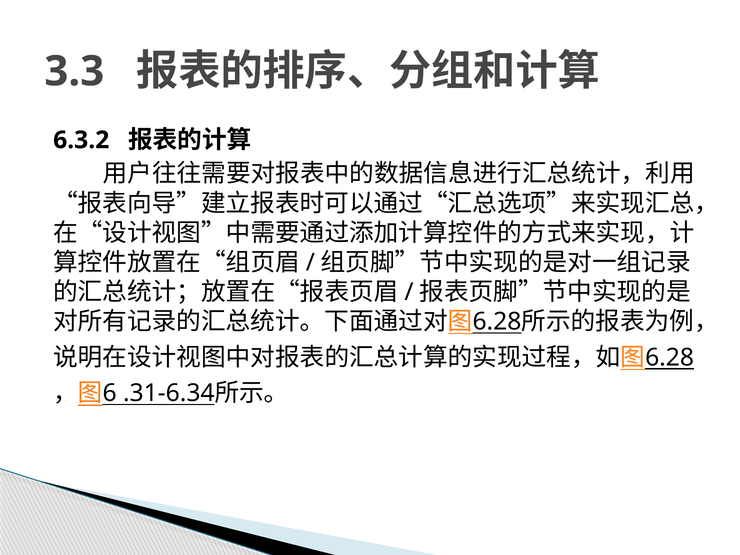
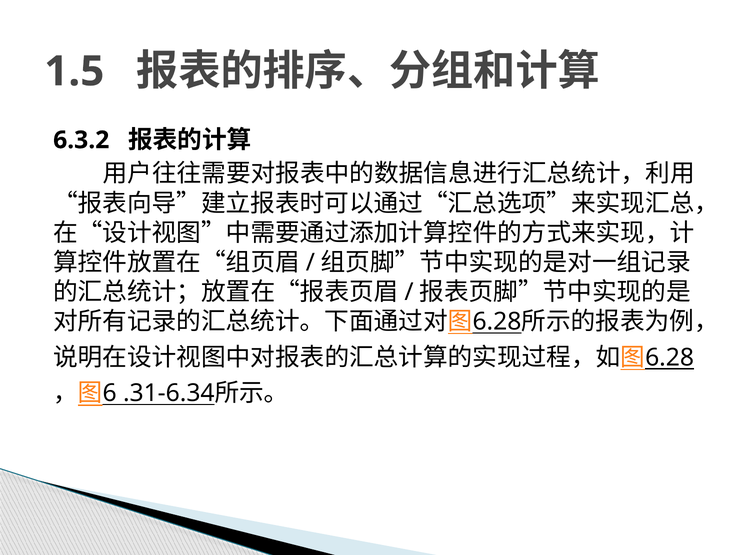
3.3: 3.3 -> 1.5
